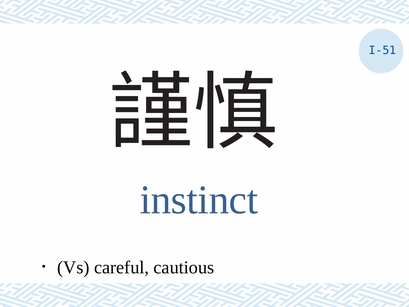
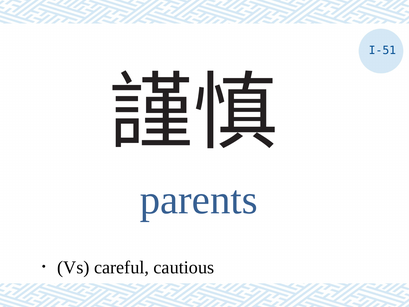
instinct: instinct -> parents
